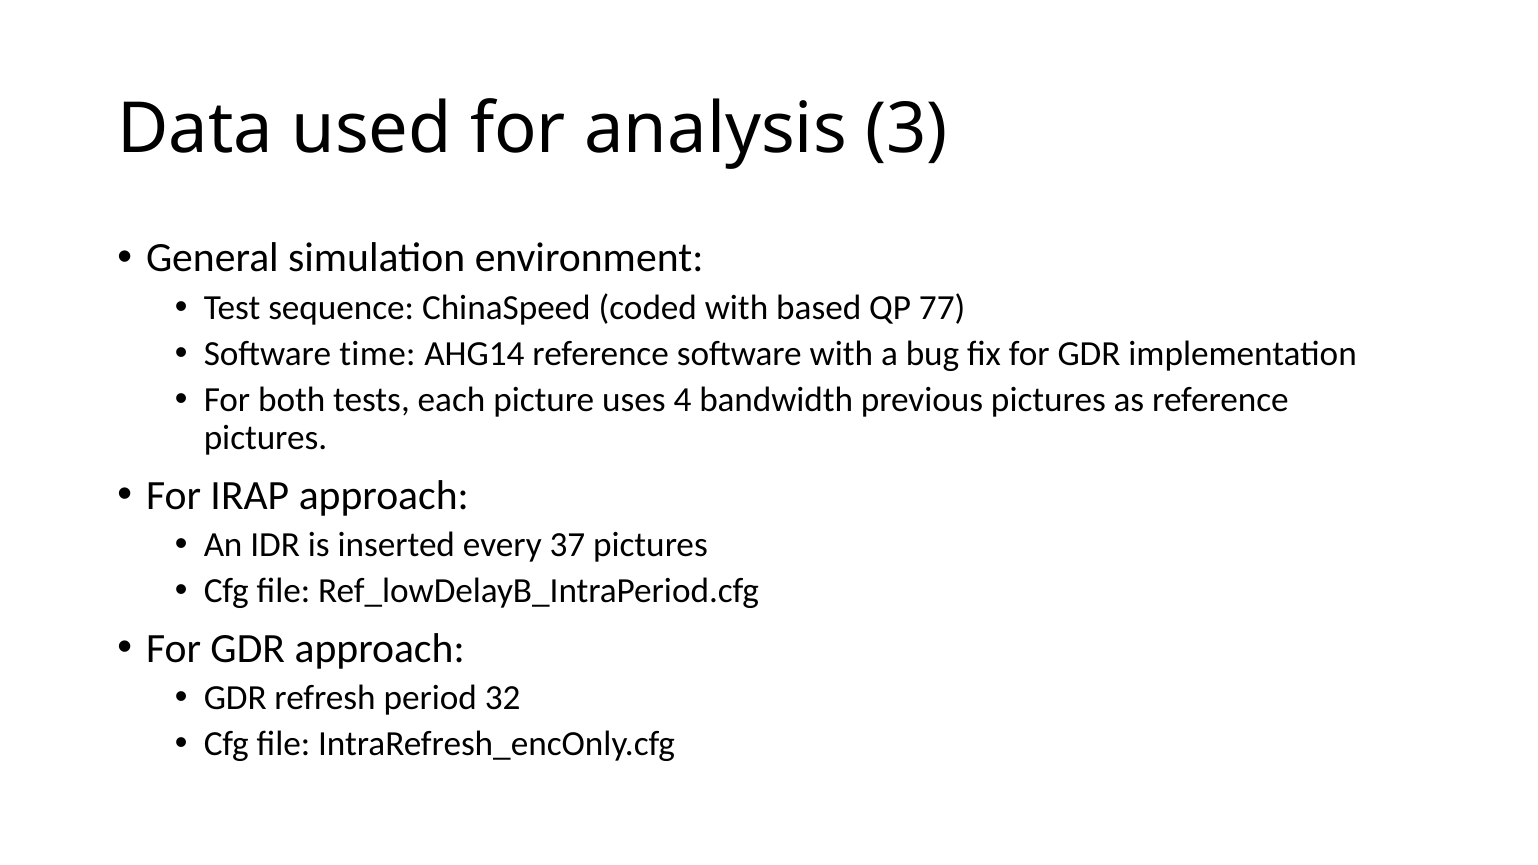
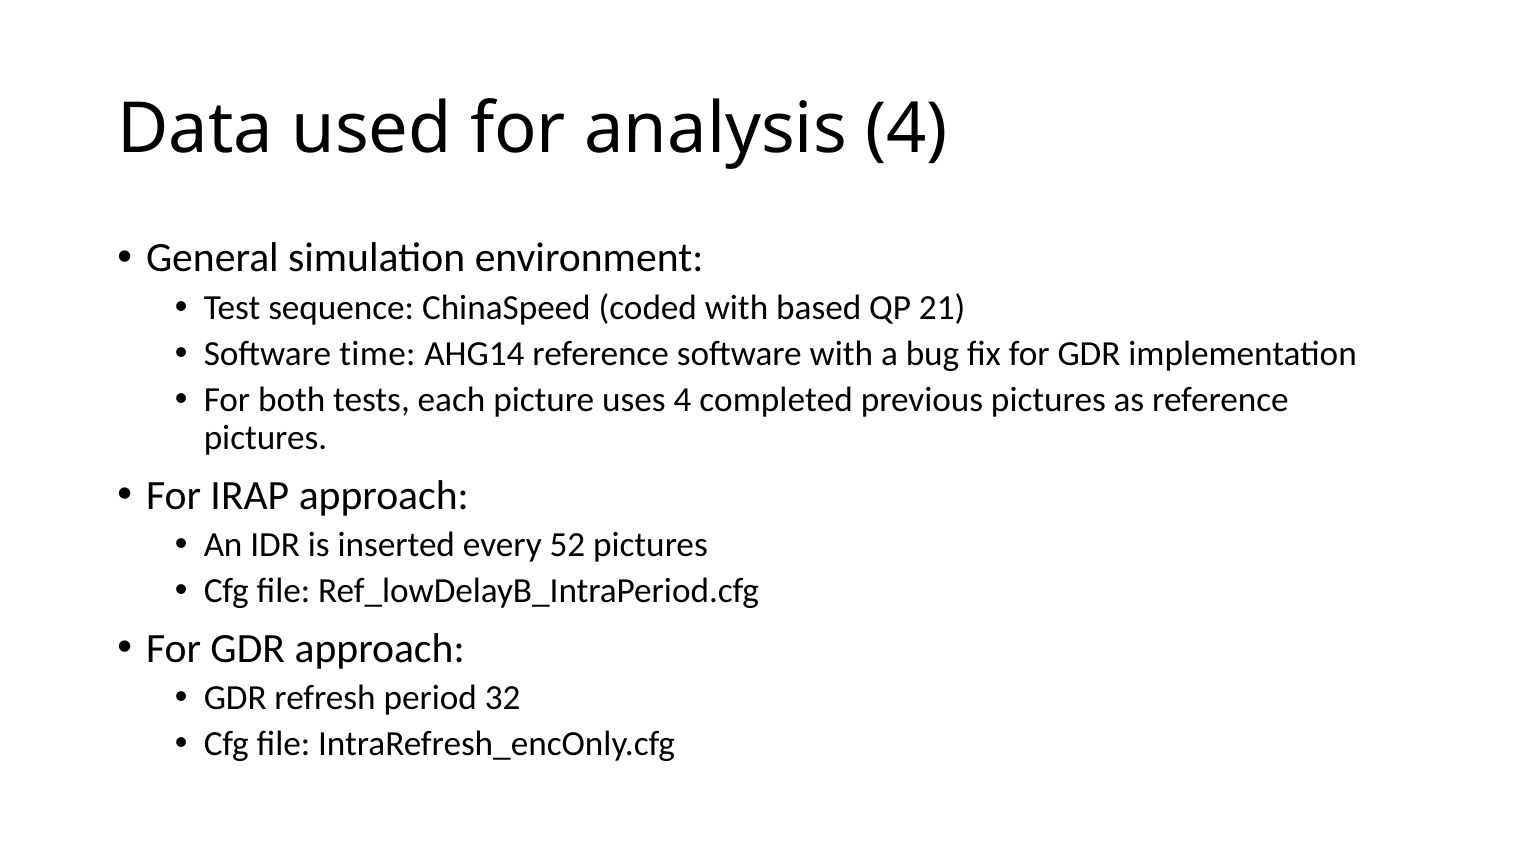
analysis 3: 3 -> 4
77: 77 -> 21
bandwidth: bandwidth -> completed
37: 37 -> 52
